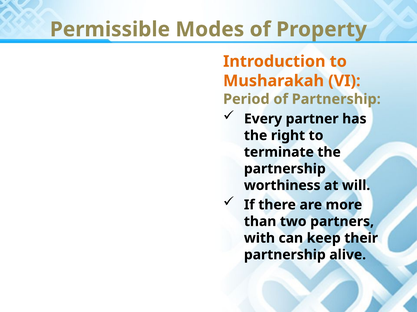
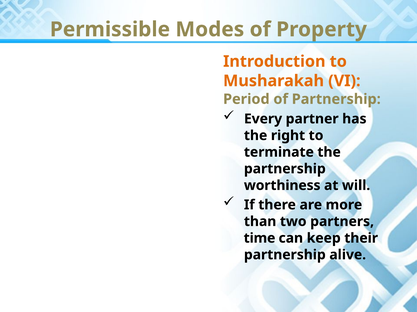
with: with -> time
